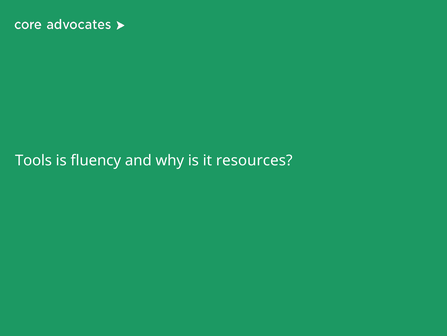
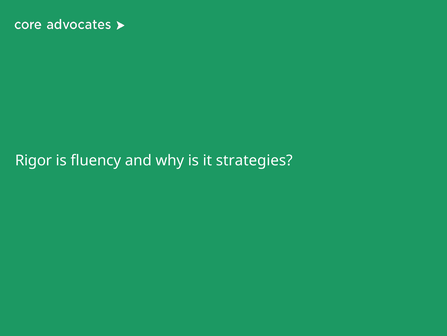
Tools: Tools -> Rigor
resources: resources -> strategies
